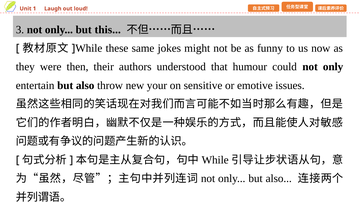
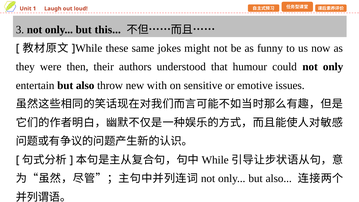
your: your -> with
